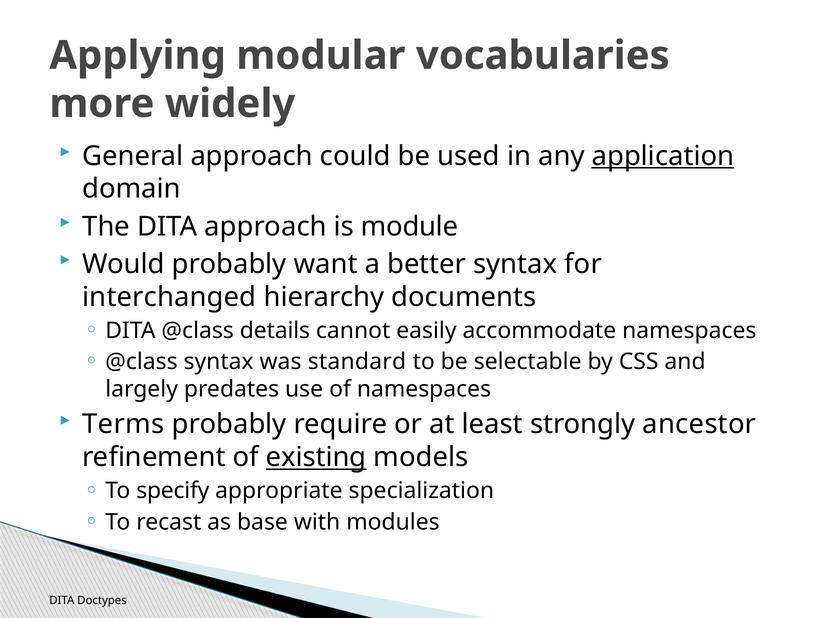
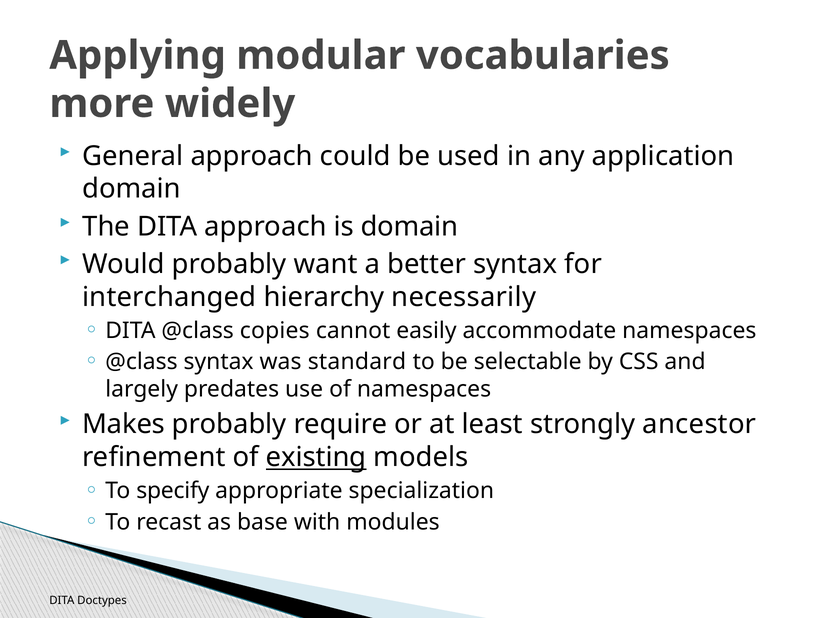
application underline: present -> none
is module: module -> domain
documents: documents -> necessarily
details: details -> copies
Terms: Terms -> Makes
